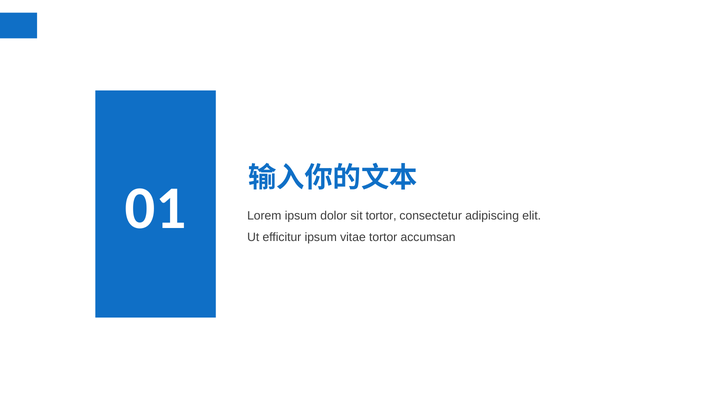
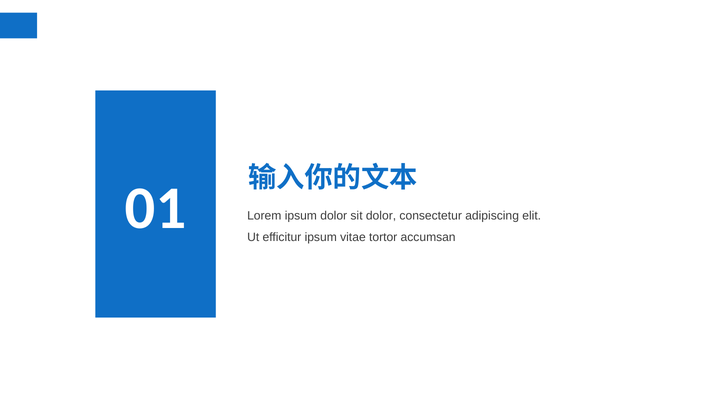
sit tortor: tortor -> dolor
